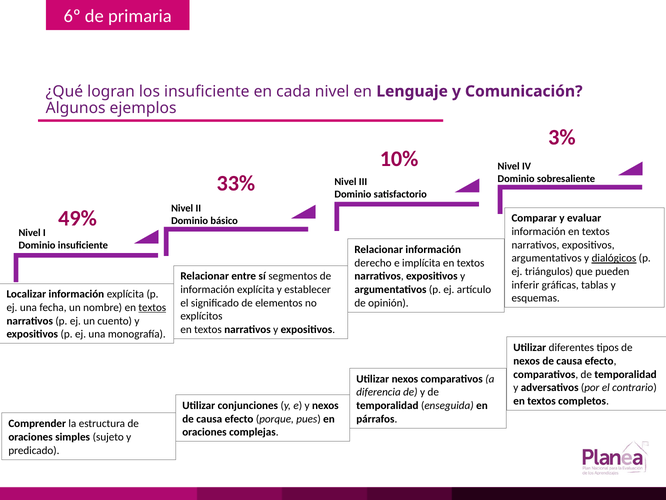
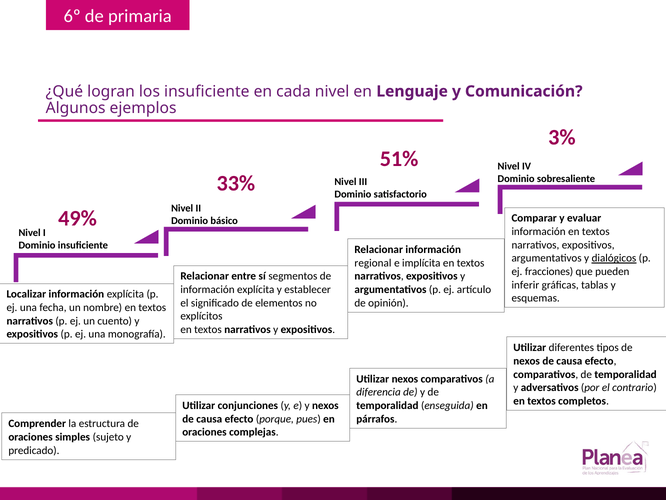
10%: 10% -> 51%
derecho: derecho -> regional
triángulos: triángulos -> fracciones
textos at (152, 307) underline: present -> none
